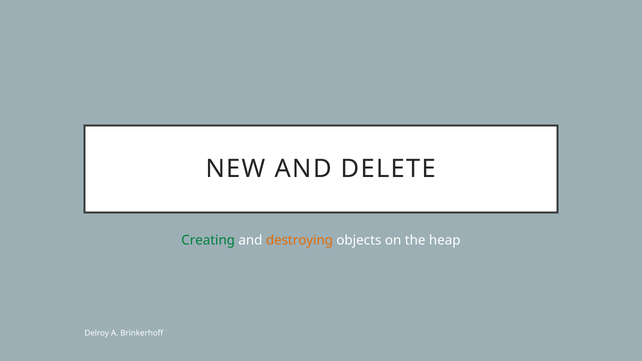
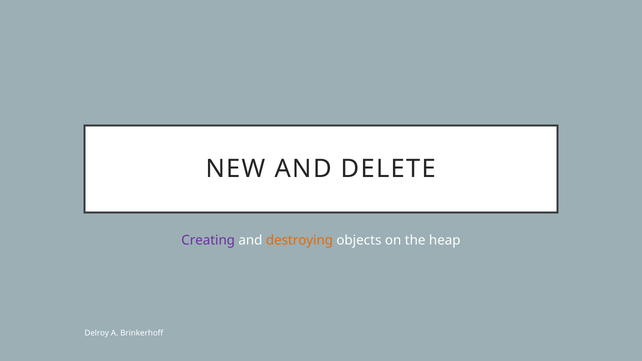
Creating colour: green -> purple
